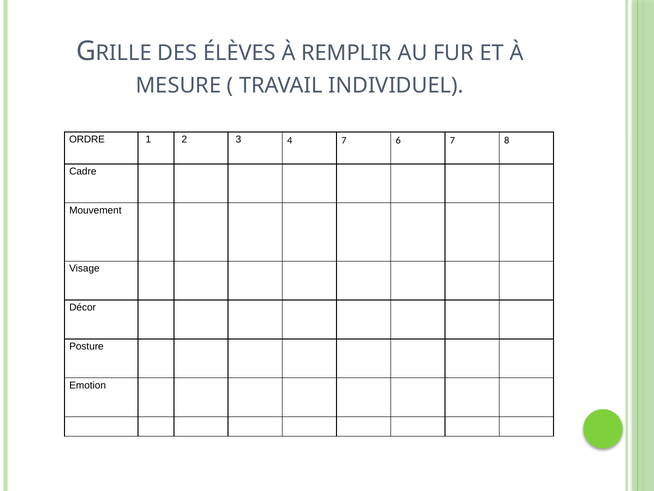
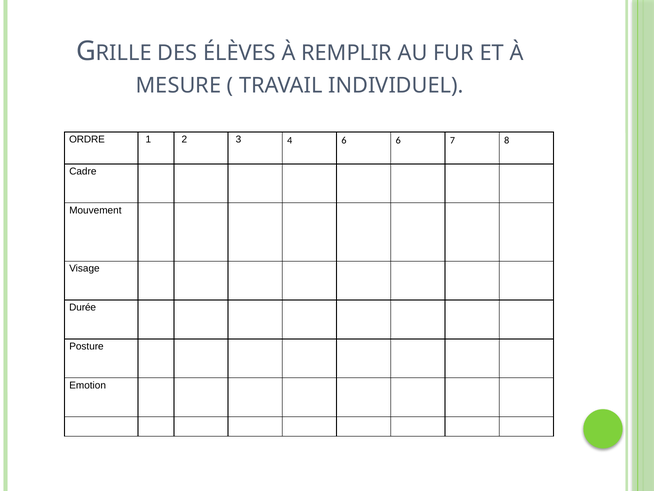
4 7: 7 -> 6
Décor: Décor -> Durée
